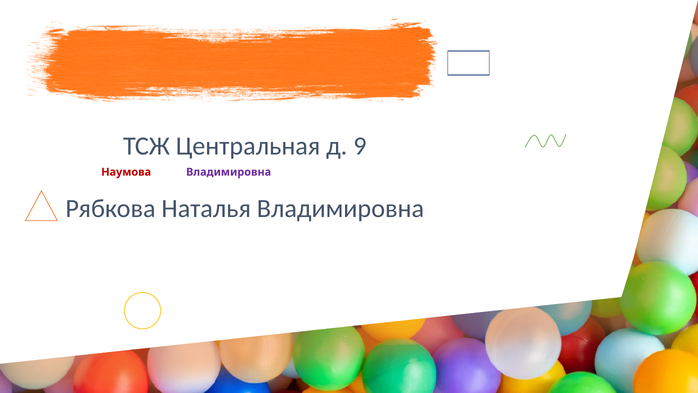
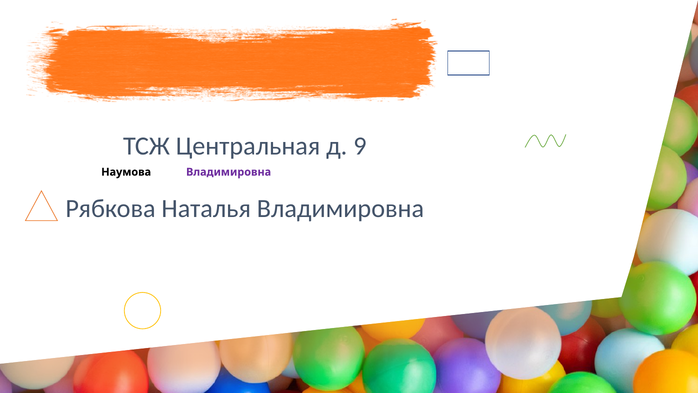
Наумова colour: red -> black
